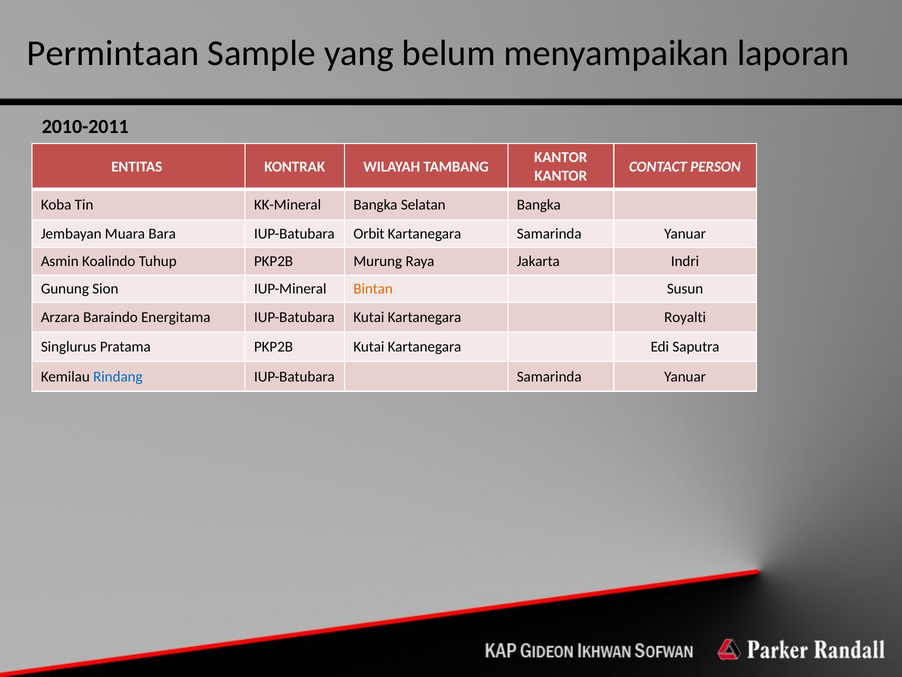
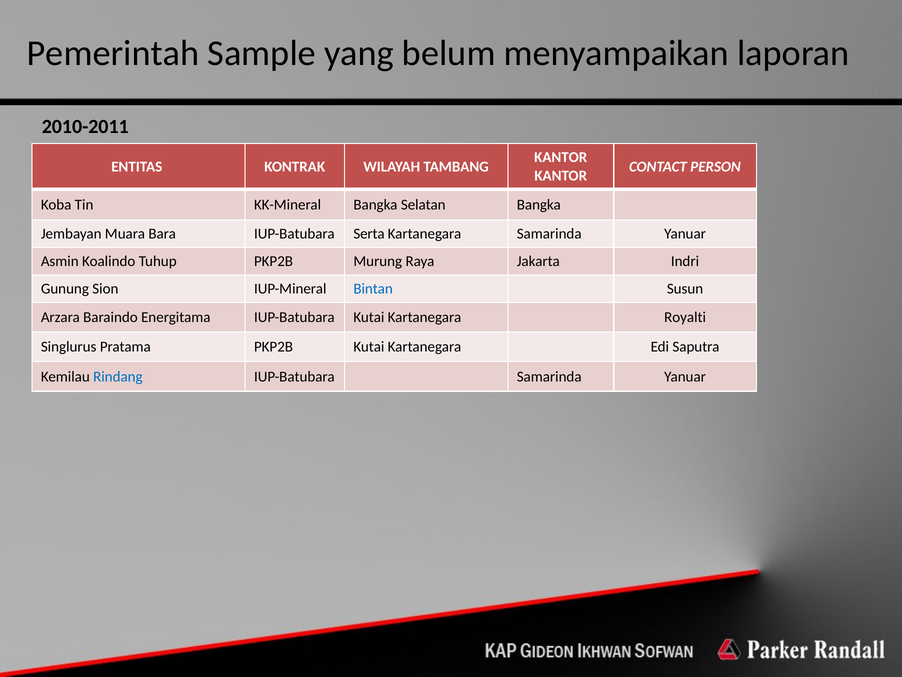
Permintaan: Permintaan -> Pemerintah
Orbit: Orbit -> Serta
Bintan colour: orange -> blue
